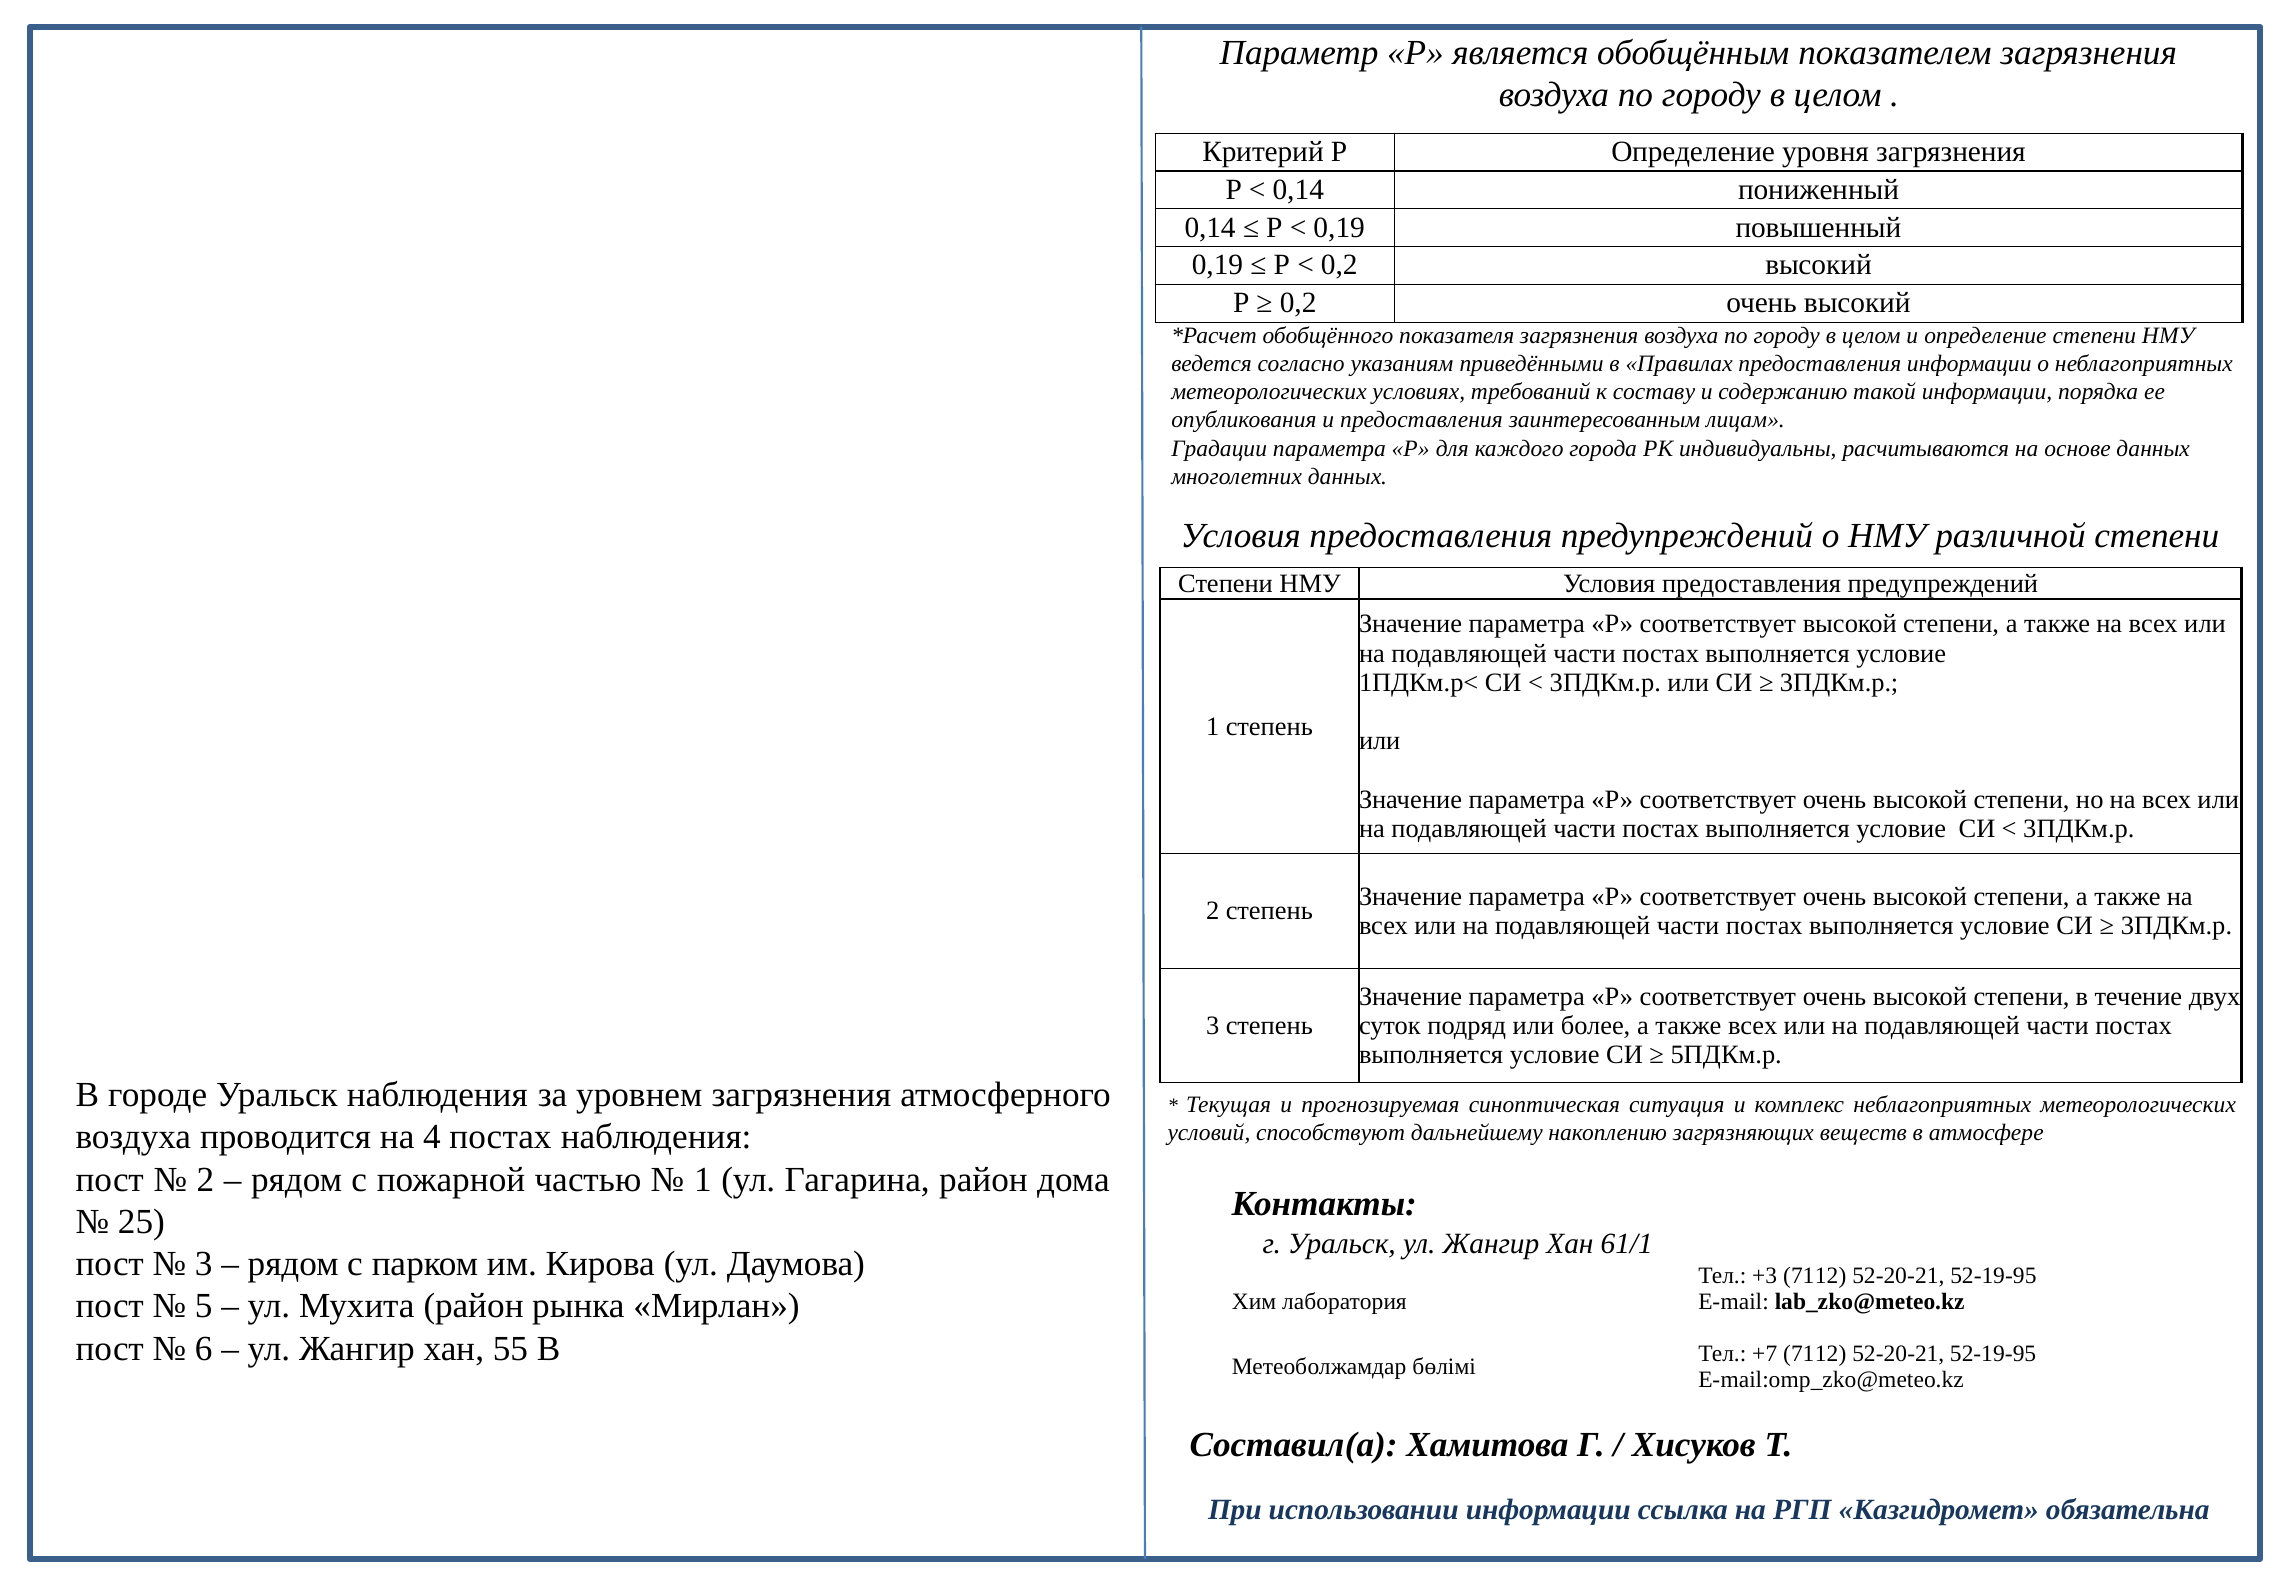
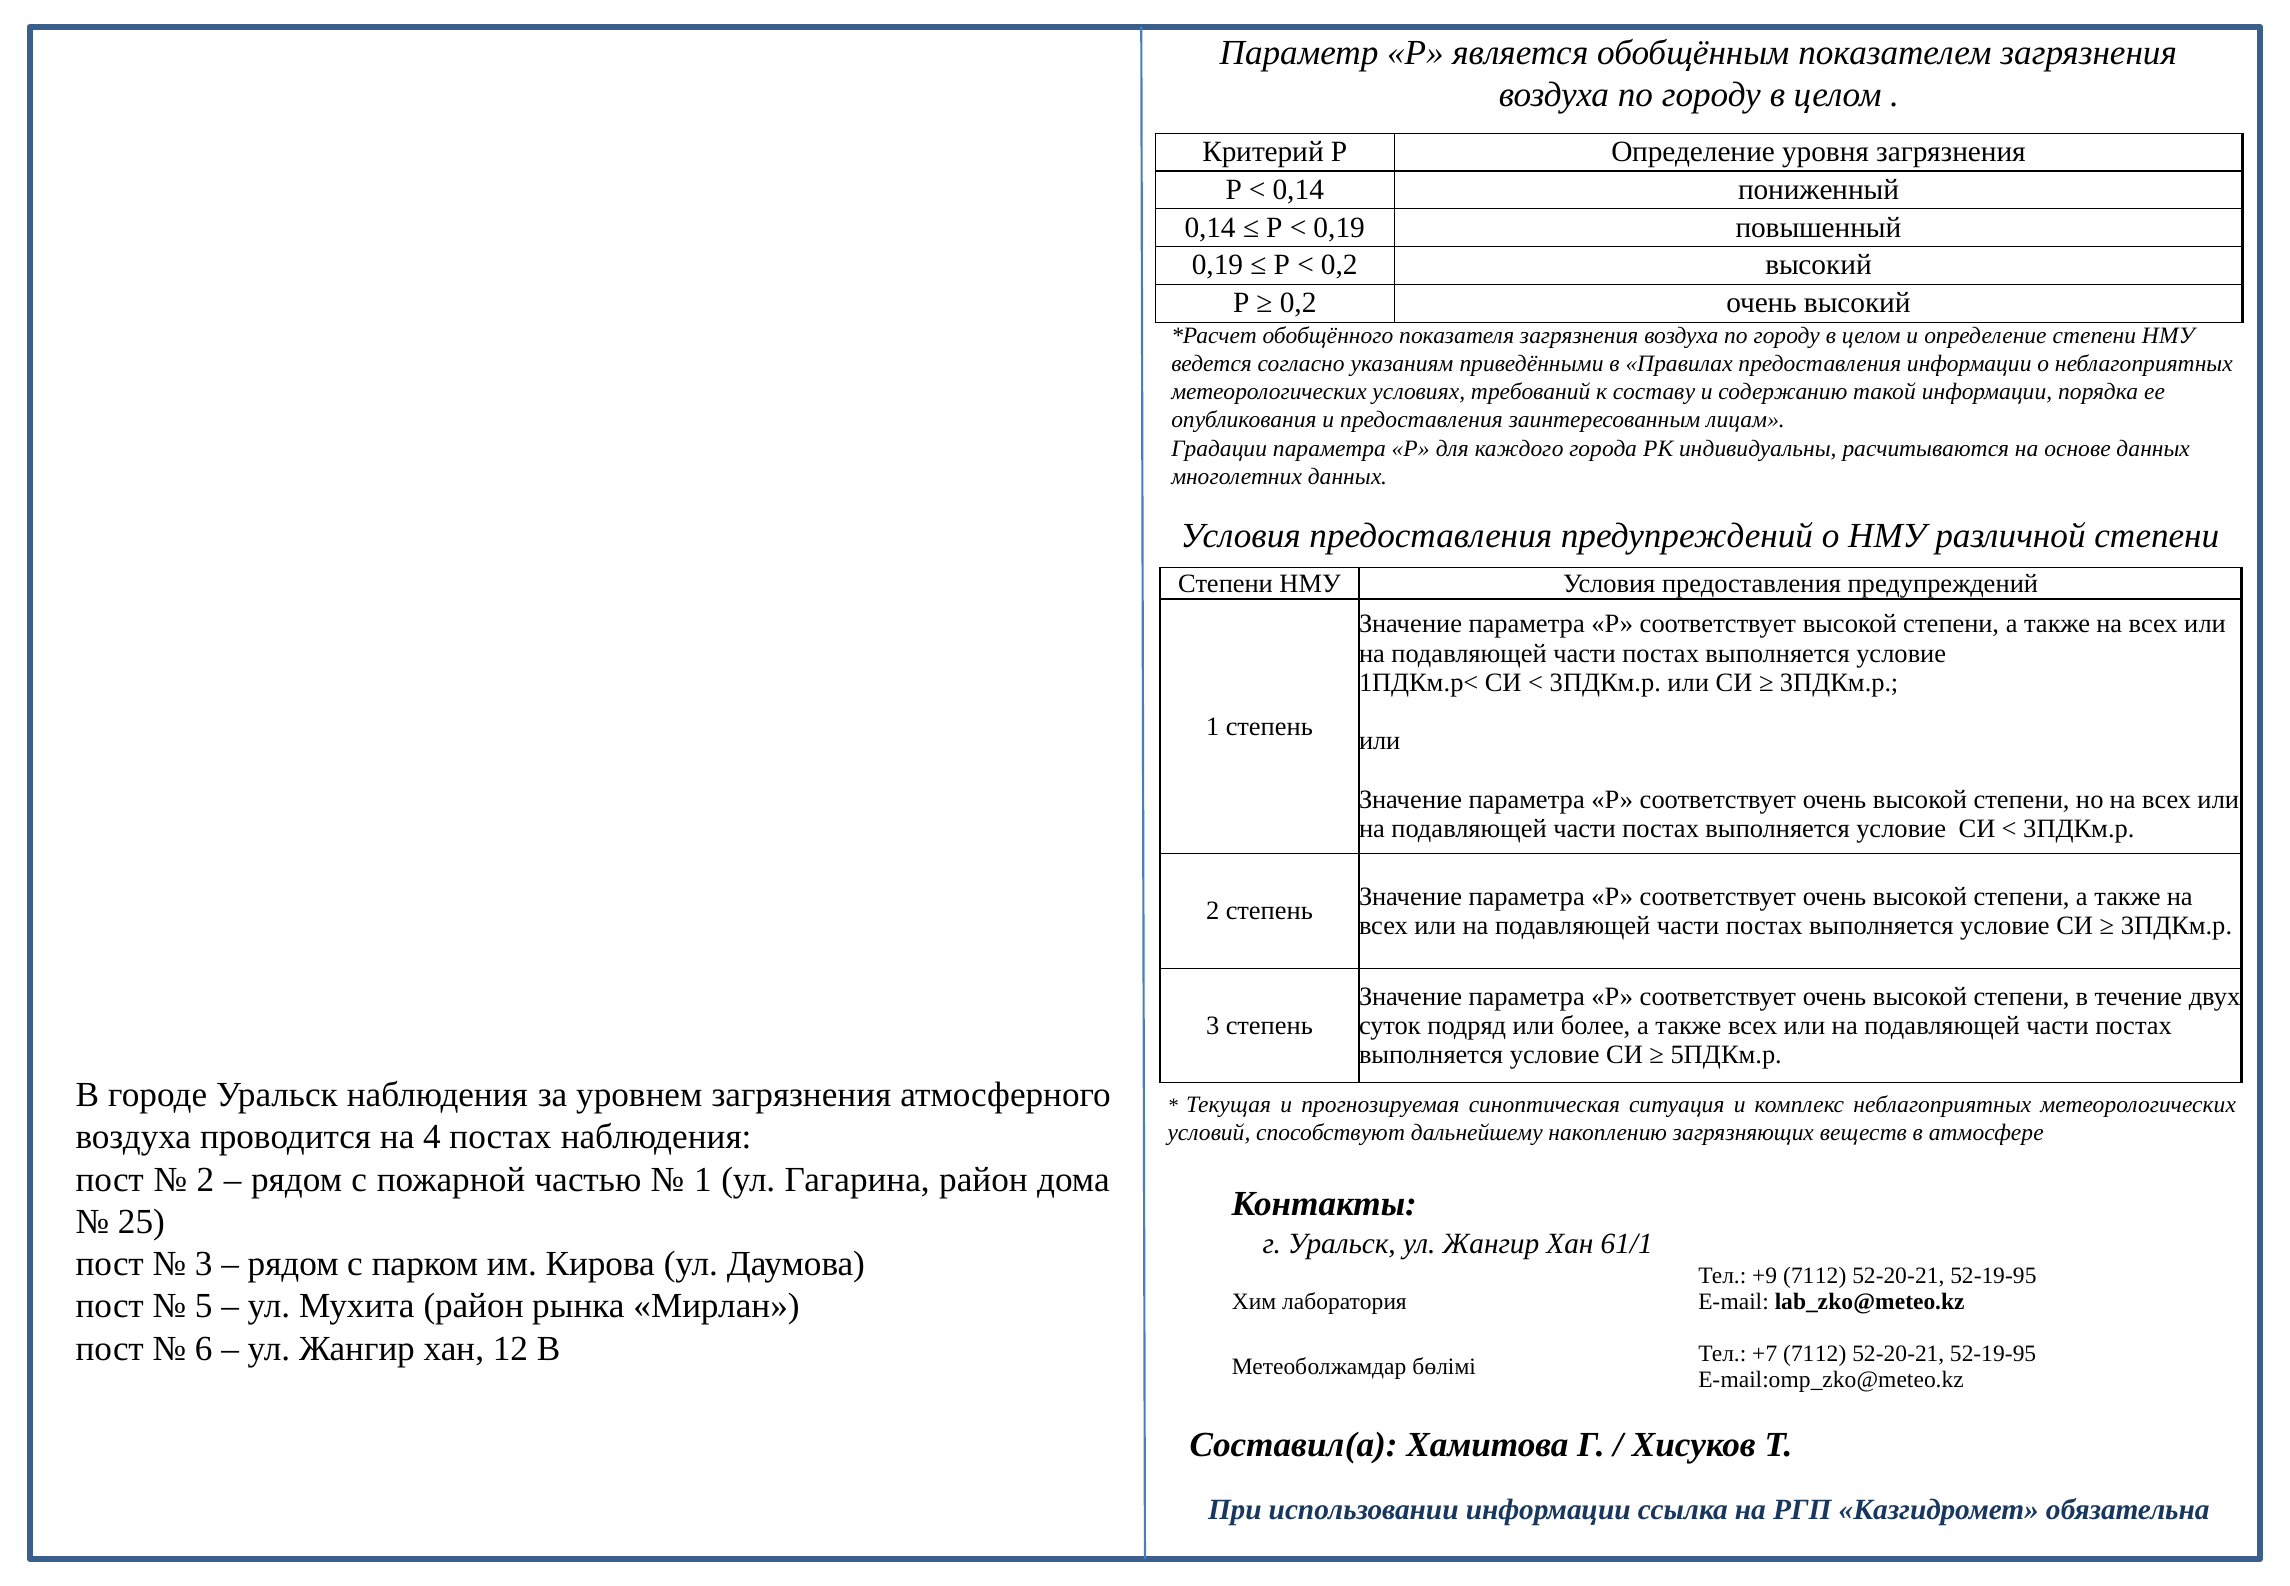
+3: +3 -> +9
55: 55 -> 12
